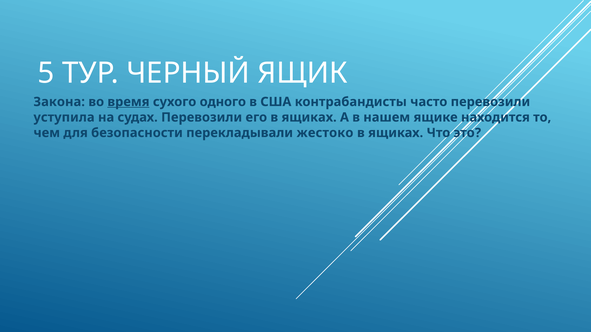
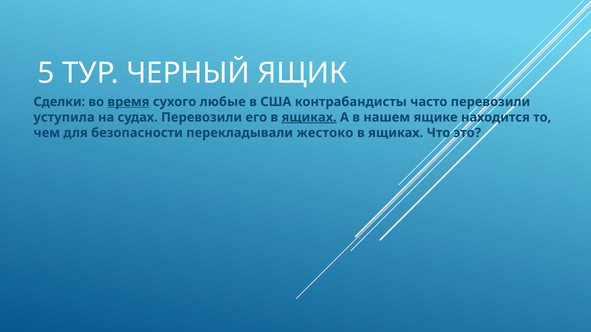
Закона: Закона -> Сделки
одного: одного -> любые
ящиках at (309, 117) underline: none -> present
